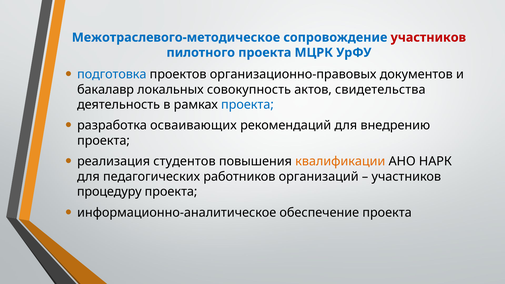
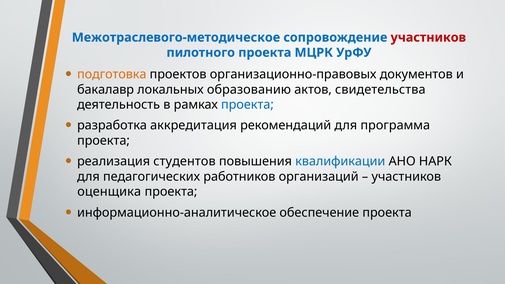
подготовка colour: blue -> orange
совокупность: совокупность -> образованию
осваивающих: осваивающих -> аккредитация
внедрению: внедрению -> программа
квалификации colour: orange -> blue
процедуру: процедуру -> оценщика
